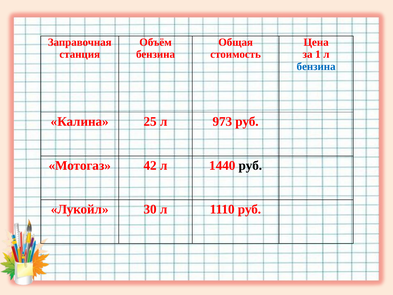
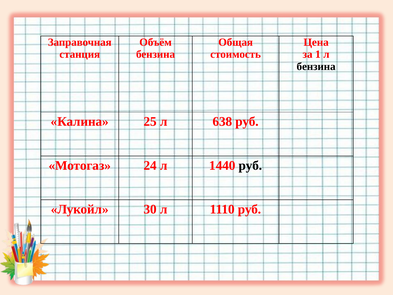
бензина at (316, 66) colour: blue -> black
973: 973 -> 638
42: 42 -> 24
